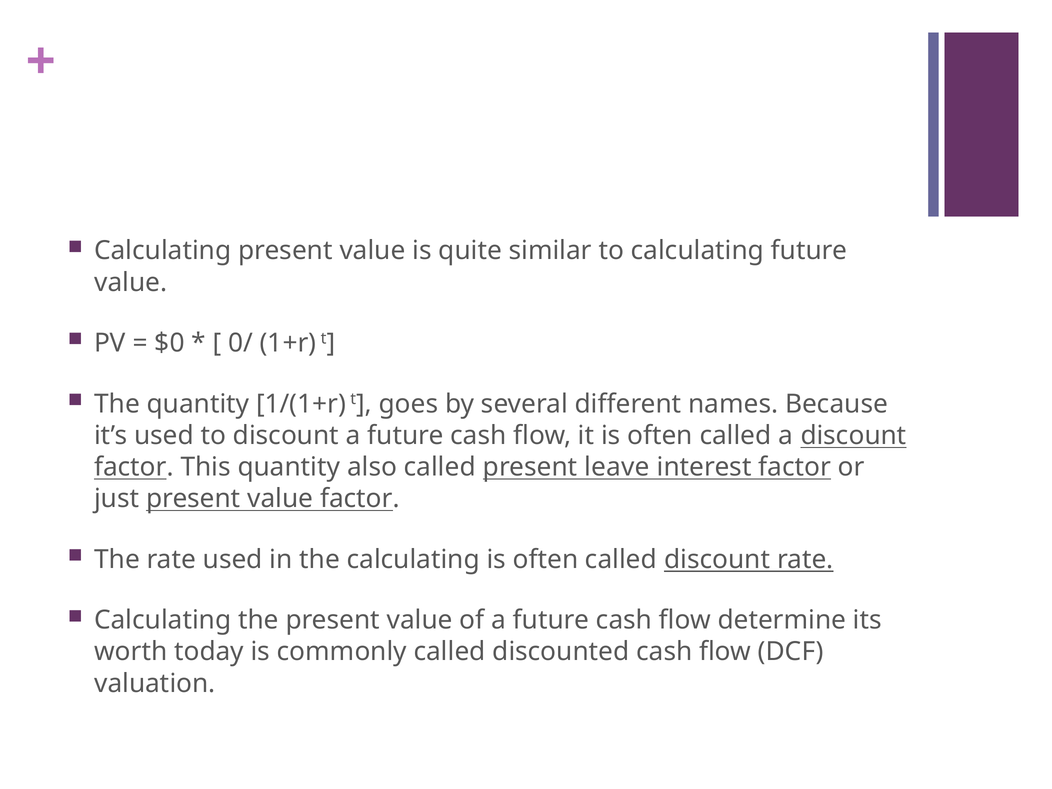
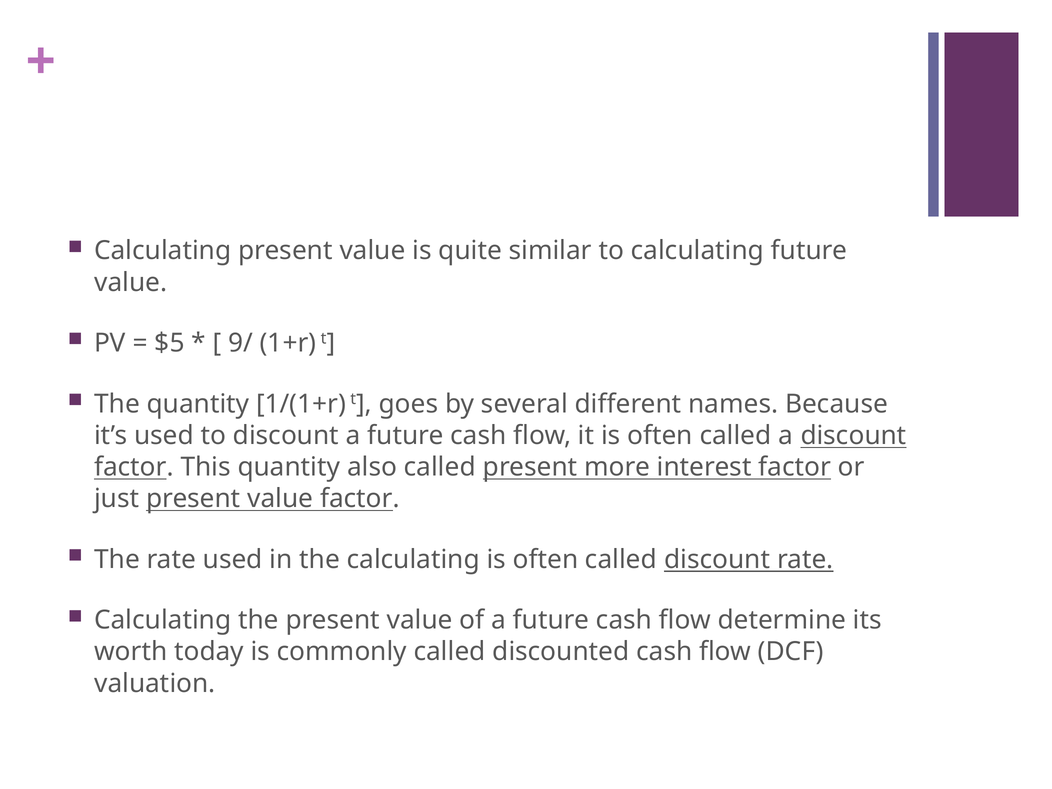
$0: $0 -> $5
0/: 0/ -> 9/
leave: leave -> more
